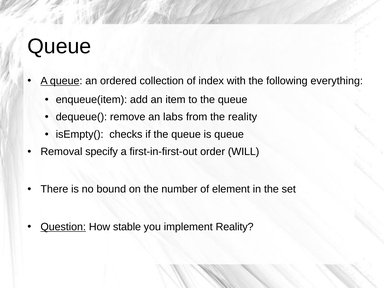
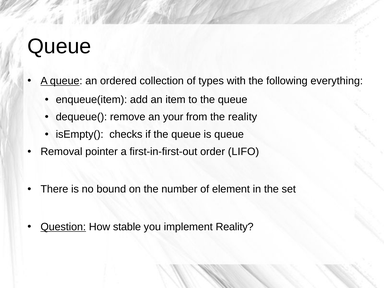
index: index -> types
labs: labs -> your
specify: specify -> pointer
WILL: WILL -> LIFO
